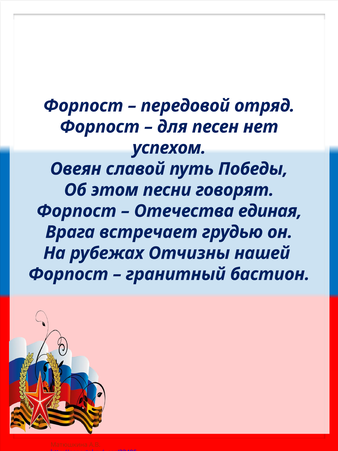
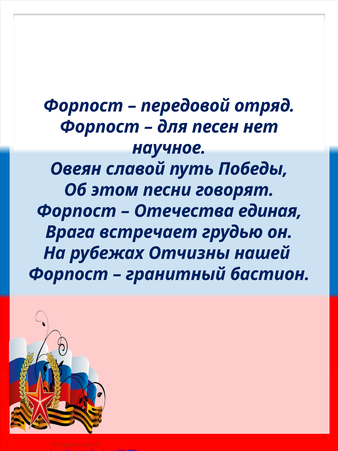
успехом: успехом -> научное
